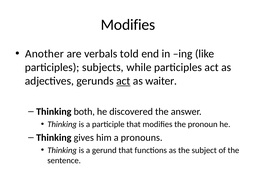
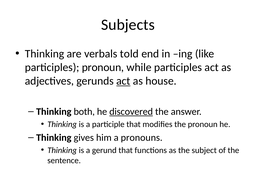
Modifies at (128, 25): Modifies -> Subjects
Another at (45, 54): Another -> Thinking
participles subjects: subjects -> pronoun
waiter: waiter -> house
discovered underline: none -> present
